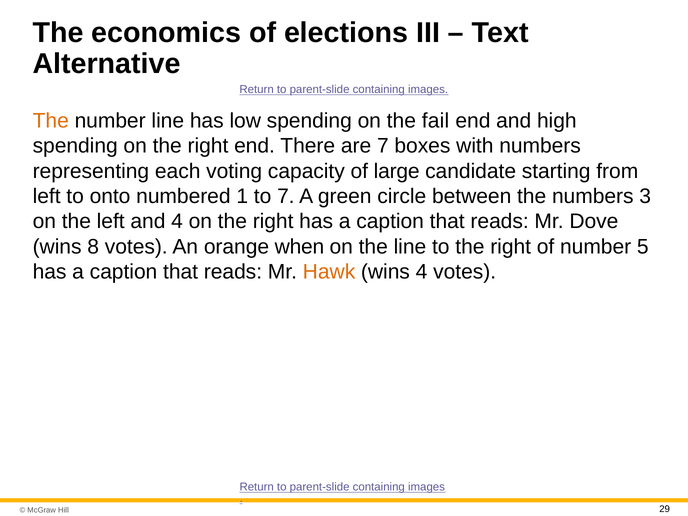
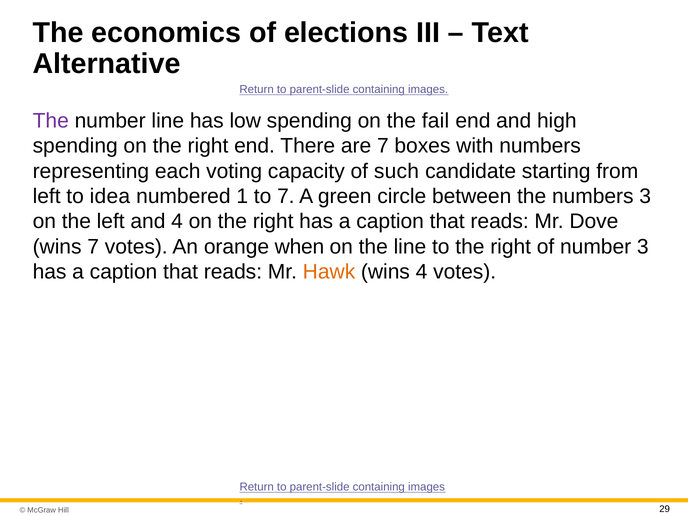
The at (51, 121) colour: orange -> purple
large: large -> such
onto: onto -> idea
wins 8: 8 -> 7
number 5: 5 -> 3
